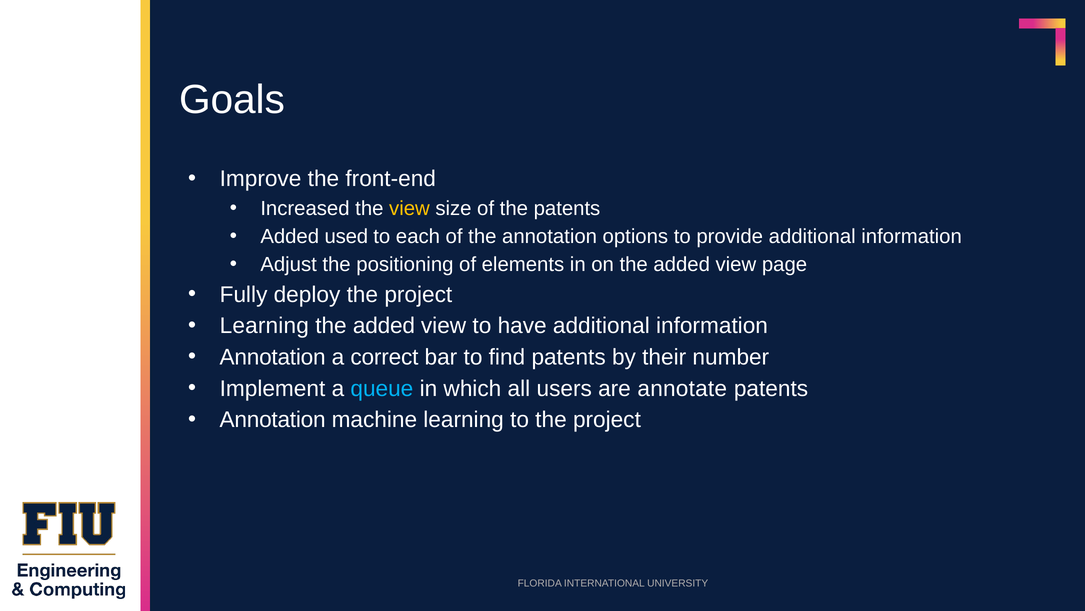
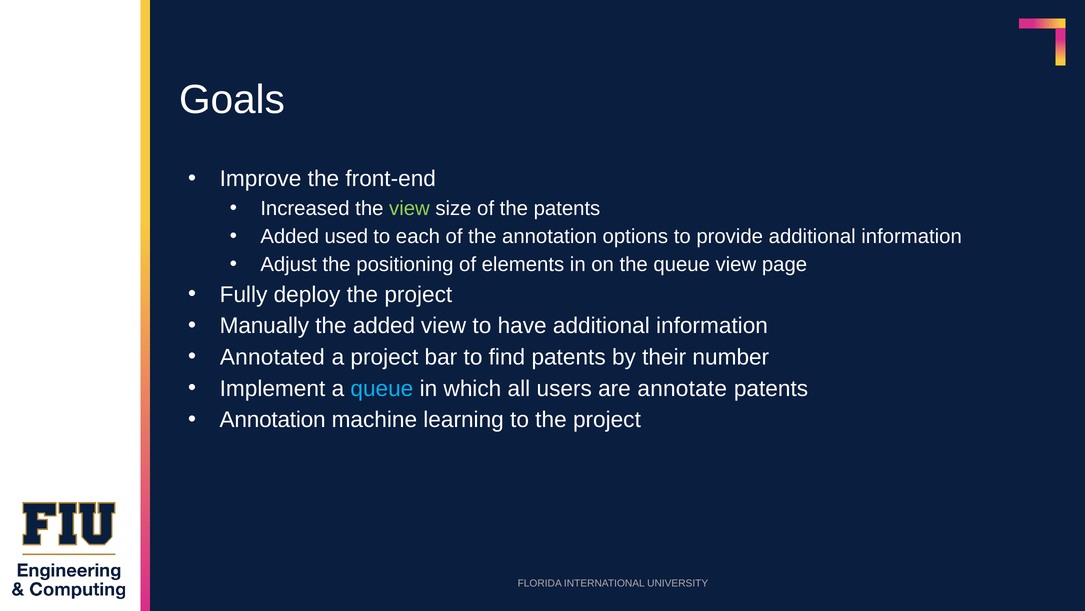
view at (409, 208) colour: yellow -> light green
on the added: added -> queue
Learning at (264, 326): Learning -> Manually
Annotation at (273, 357): Annotation -> Annotated
a correct: correct -> project
